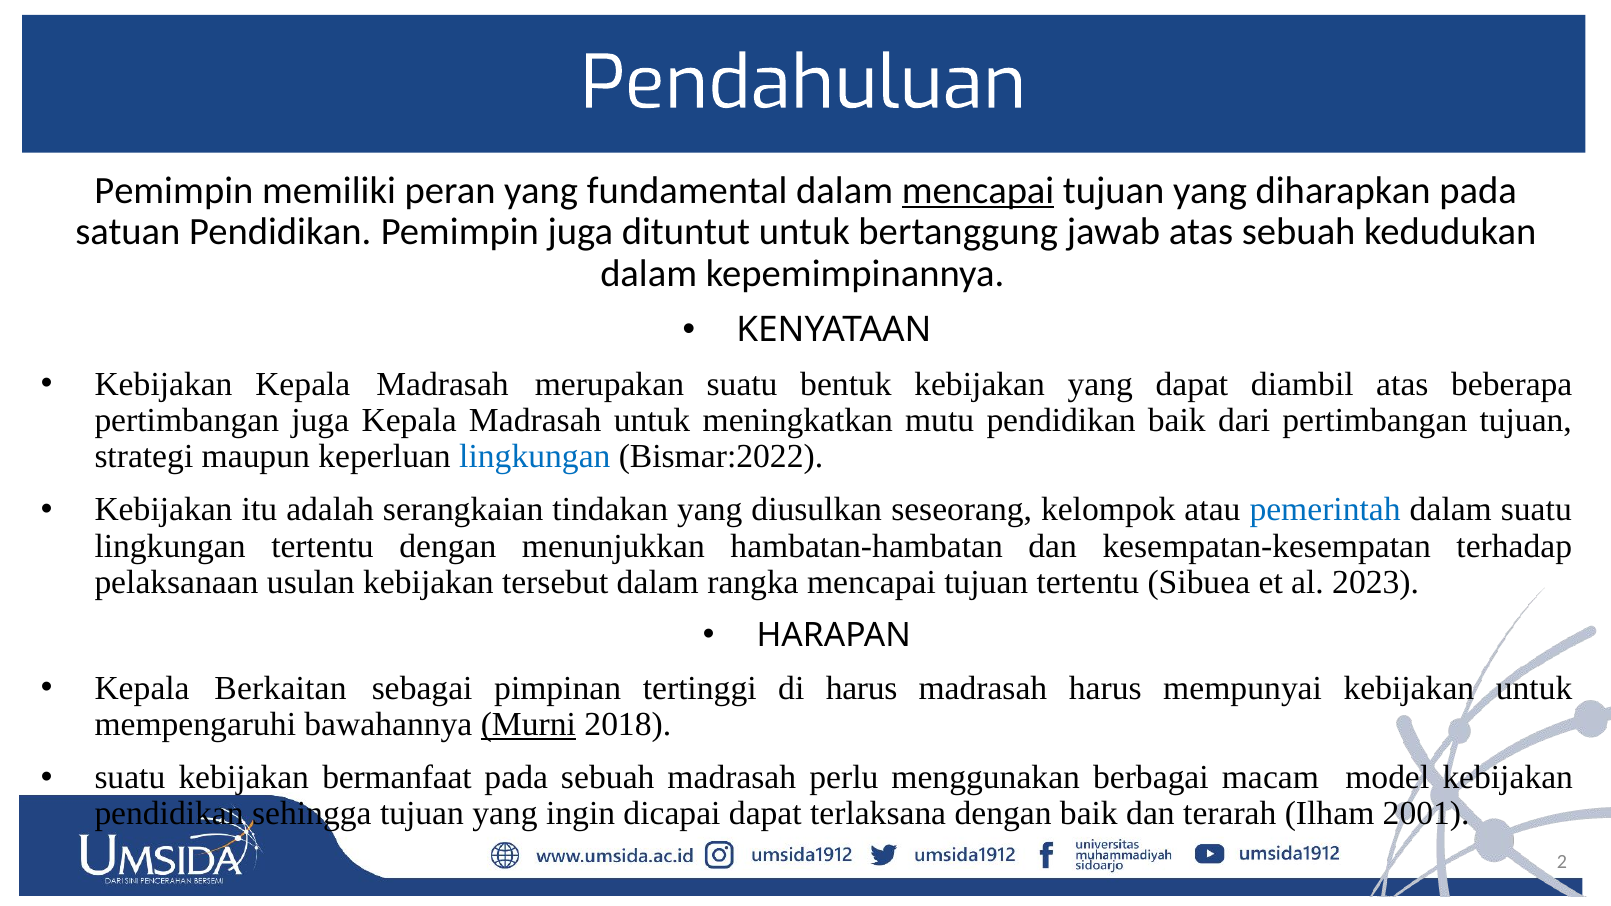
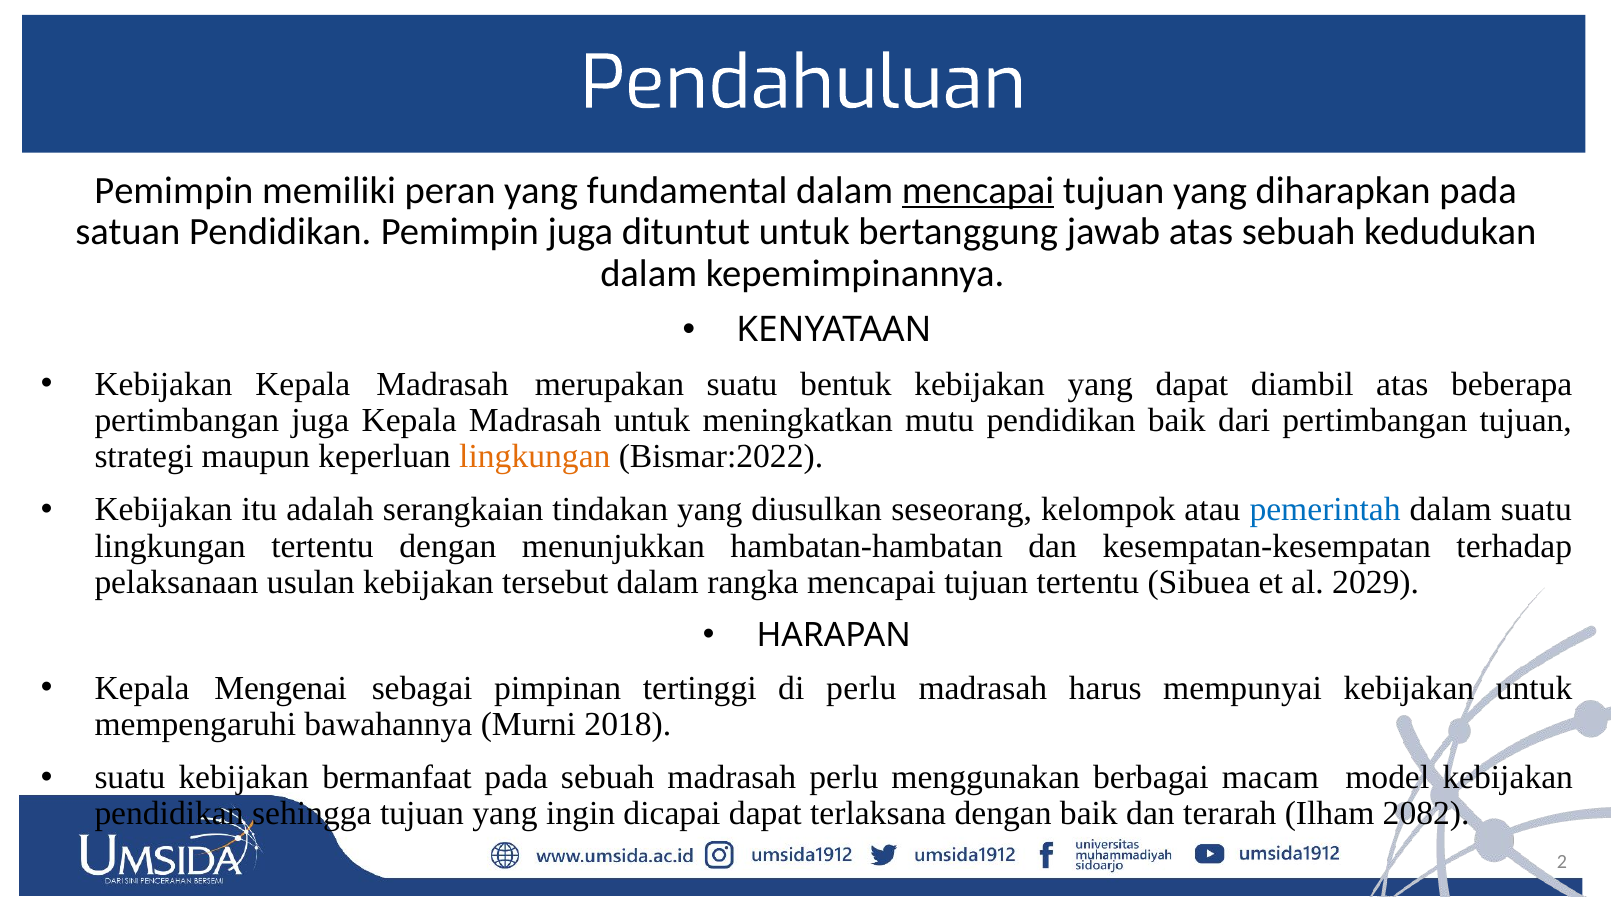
lingkungan at (535, 457) colour: blue -> orange
2023: 2023 -> 2029
Berkaitan: Berkaitan -> Mengenai
di harus: harus -> perlu
Murni underline: present -> none
2001: 2001 -> 2082
